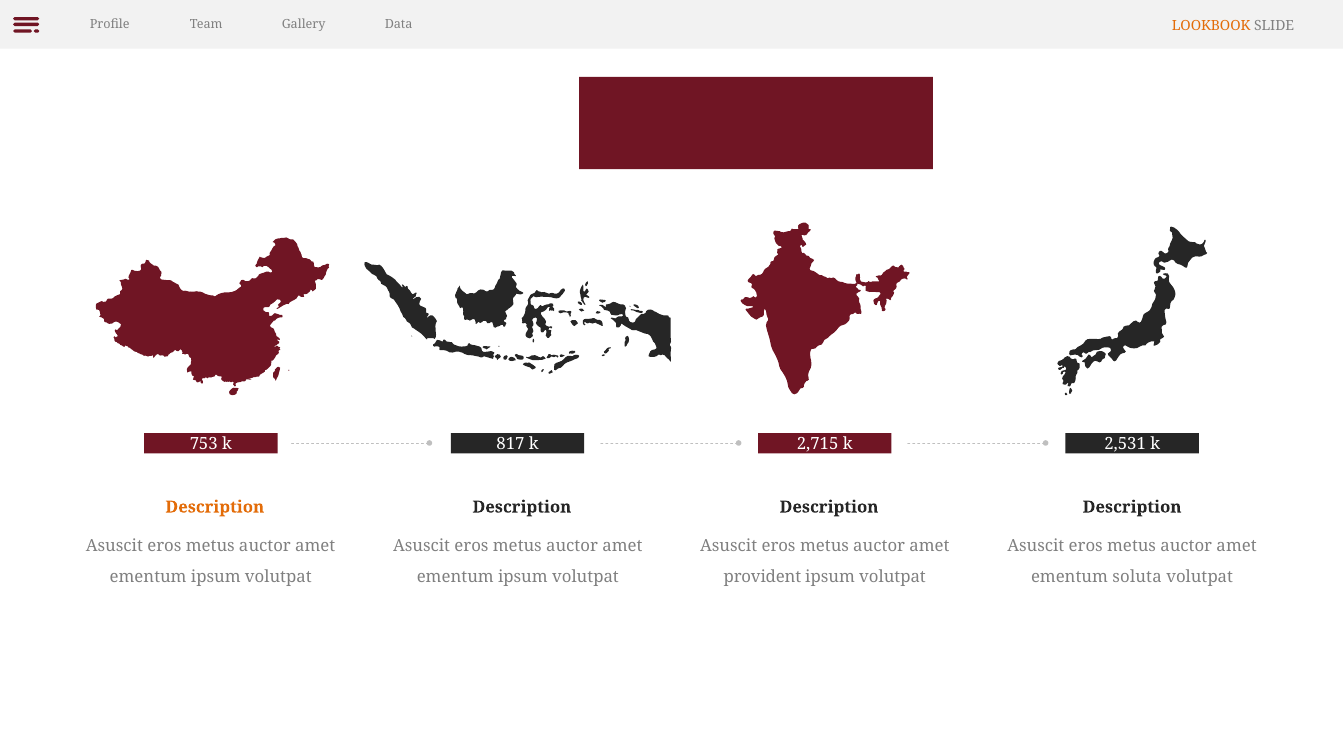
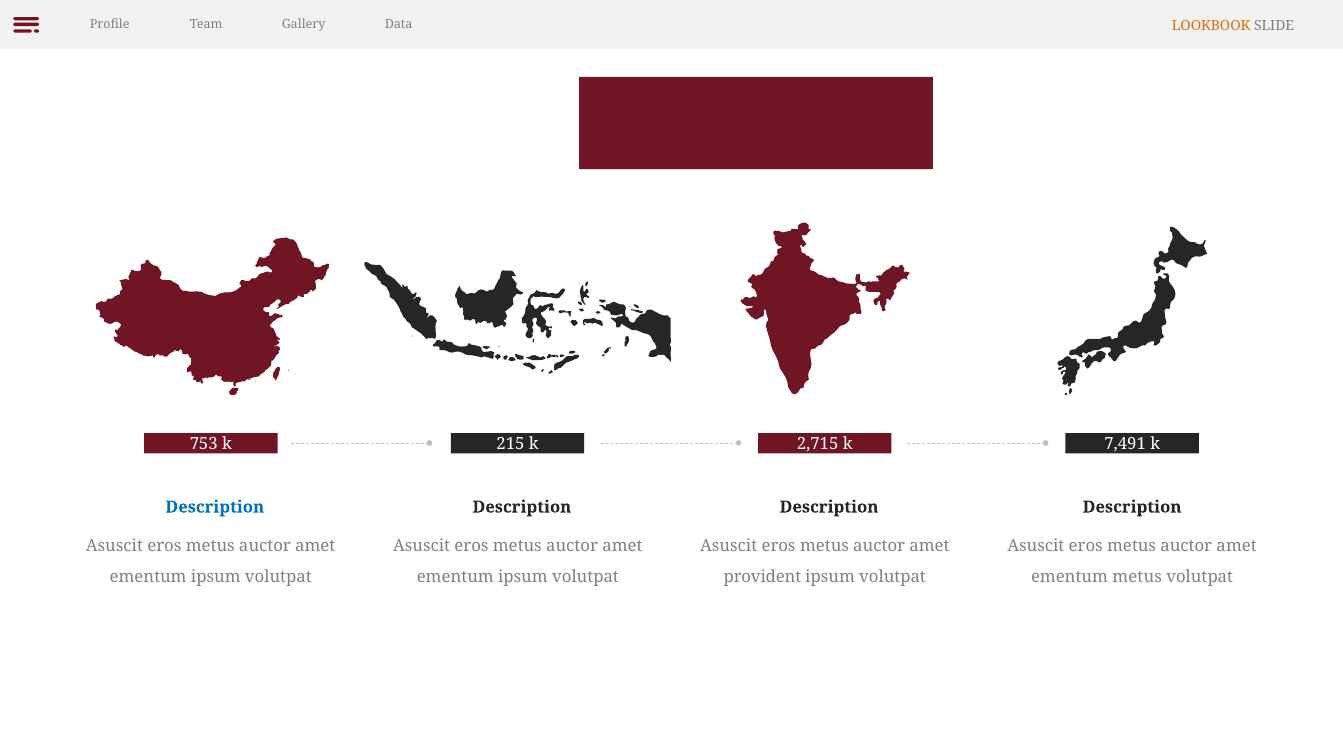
817: 817 -> 215
2,531: 2,531 -> 7,491
Description at (215, 507) colour: orange -> blue
ementum soluta: soluta -> metus
